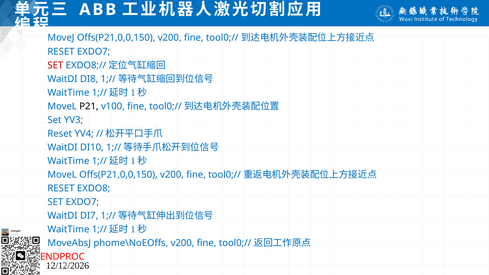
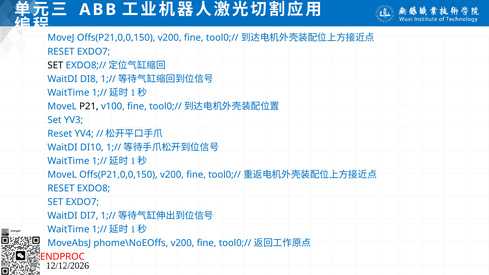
SET at (55, 65) colour: red -> black
